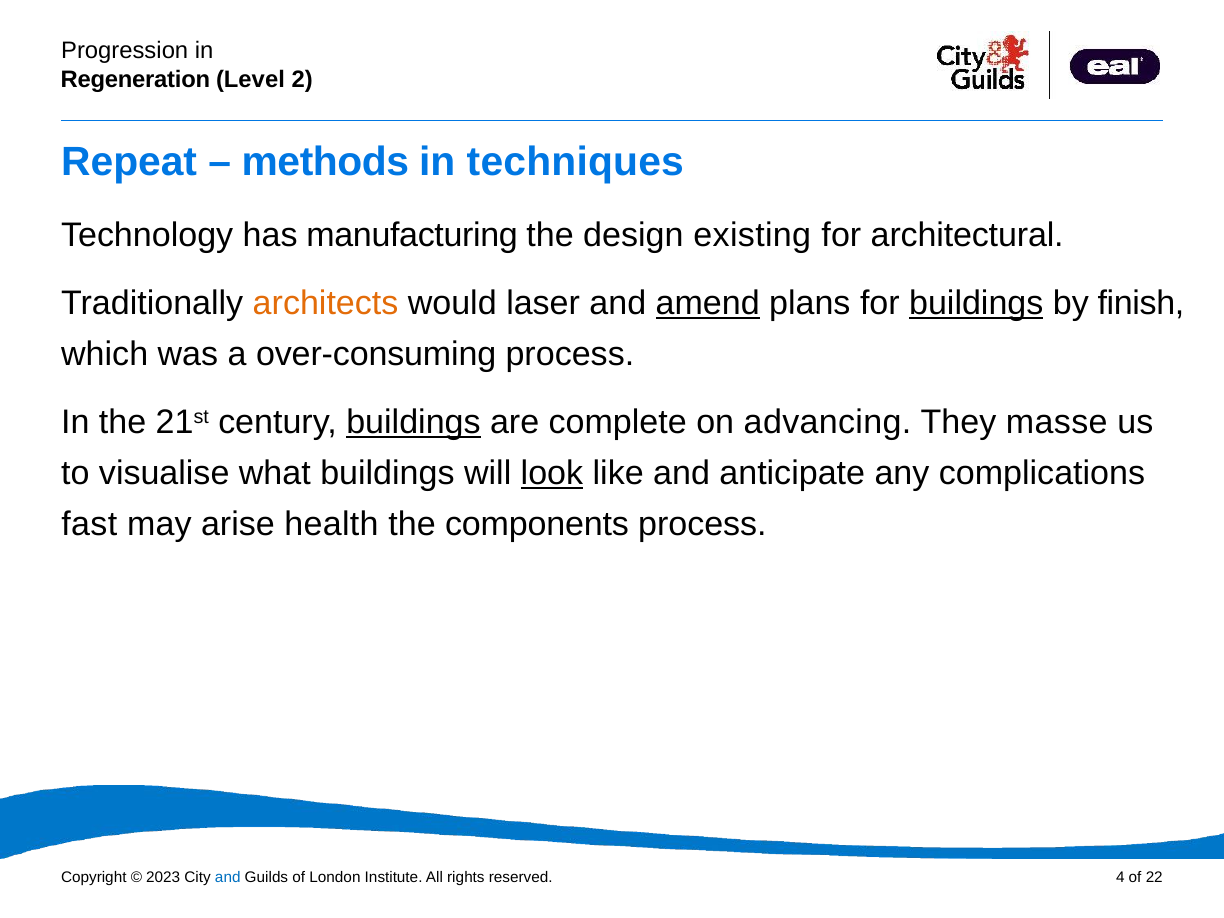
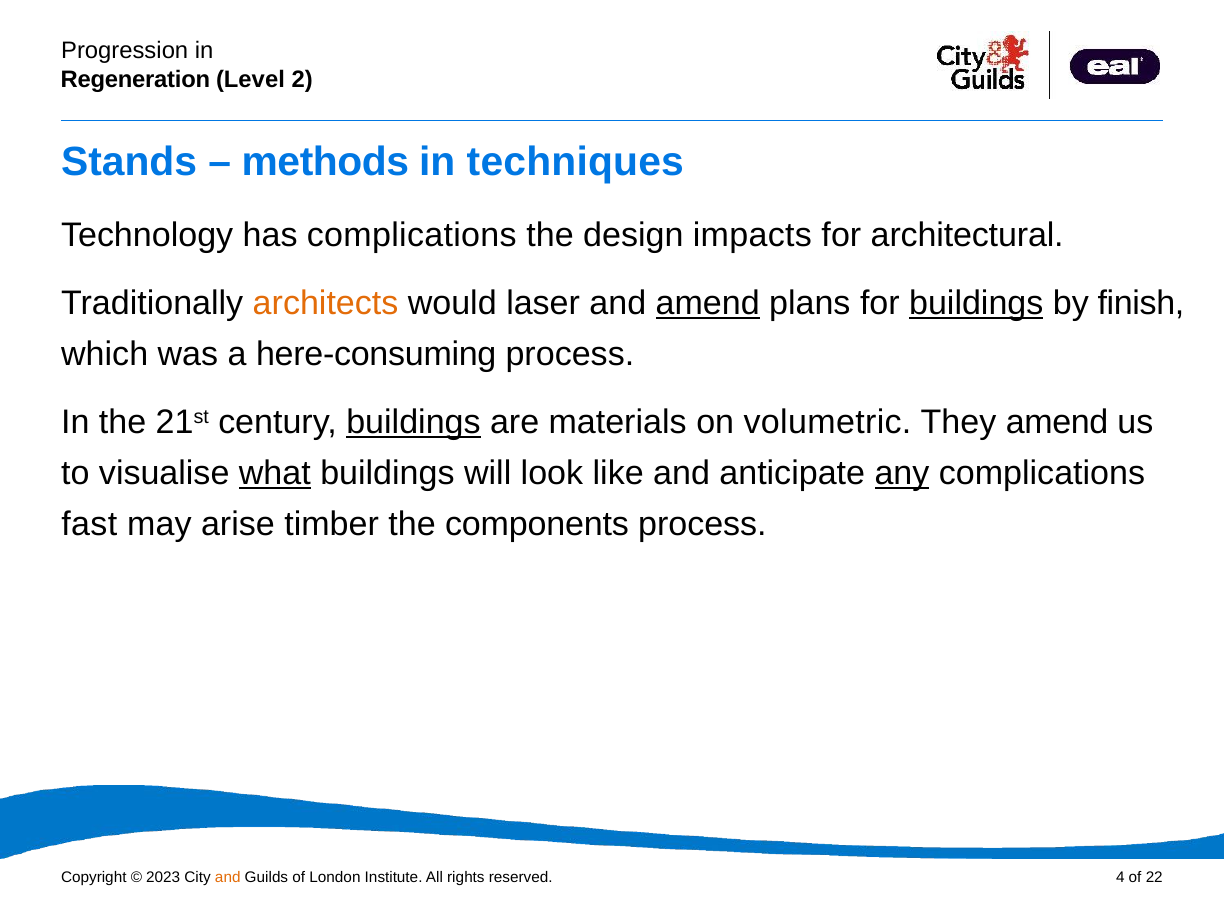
Repeat: Repeat -> Stands
has manufacturing: manufacturing -> complications
existing: existing -> impacts
over-consuming: over-consuming -> here-consuming
complete: complete -> materials
advancing: advancing -> volumetric
They masse: masse -> amend
what underline: none -> present
look underline: present -> none
any underline: none -> present
health: health -> timber
and at (228, 878) colour: blue -> orange
